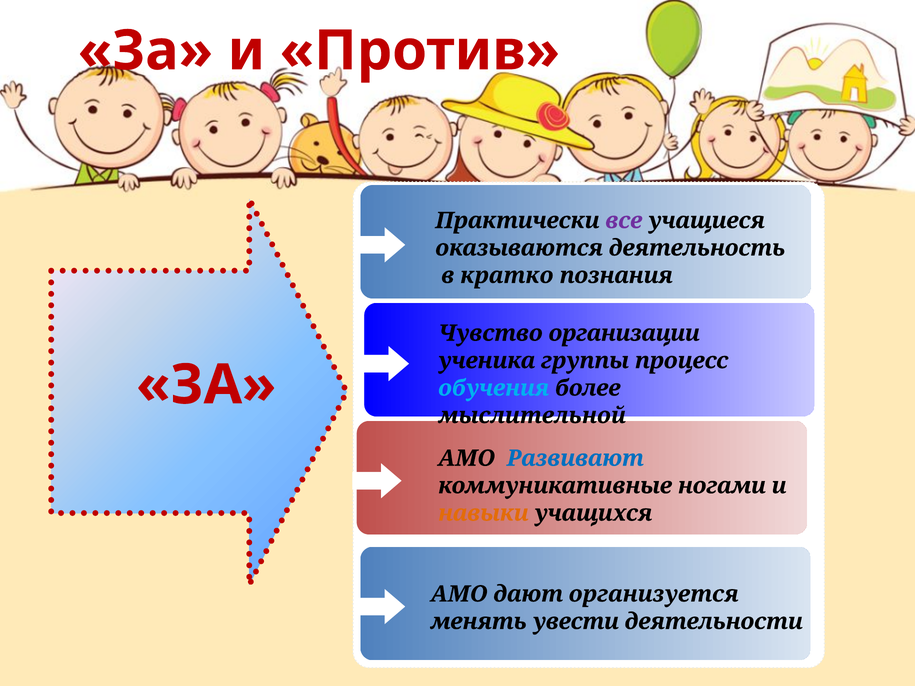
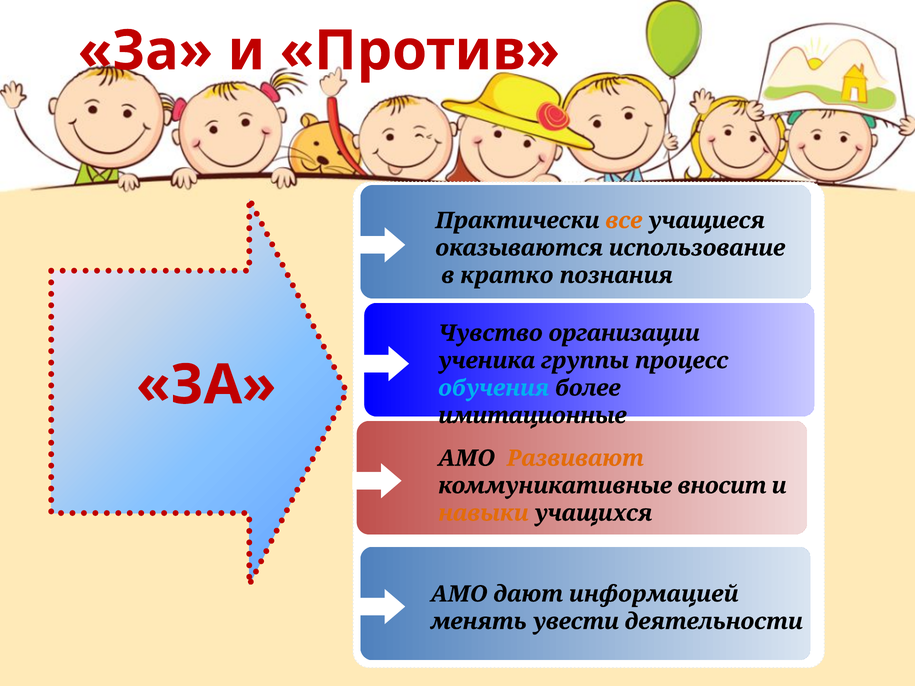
все colour: purple -> orange
деятельность: деятельность -> использование
мыслительной: мыслительной -> имитационные
Развивают colour: blue -> orange
ногами: ногами -> вносит
организуется: организуется -> информацией
